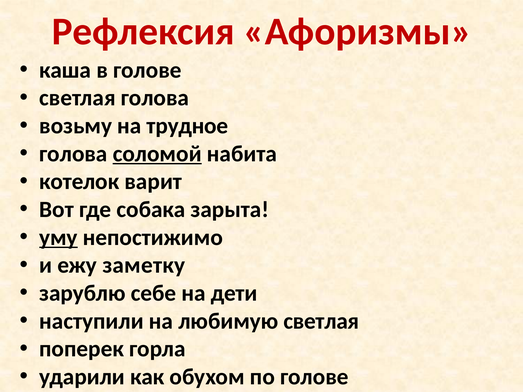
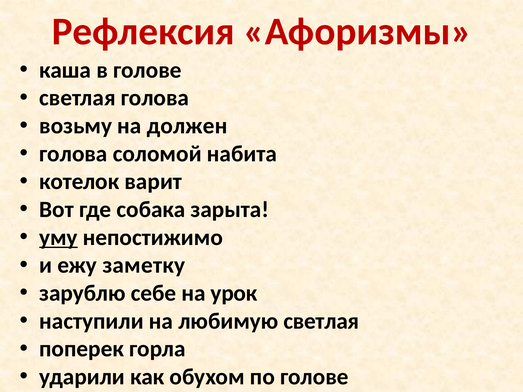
трудное: трудное -> должен
соломой underline: present -> none
дети: дети -> урок
